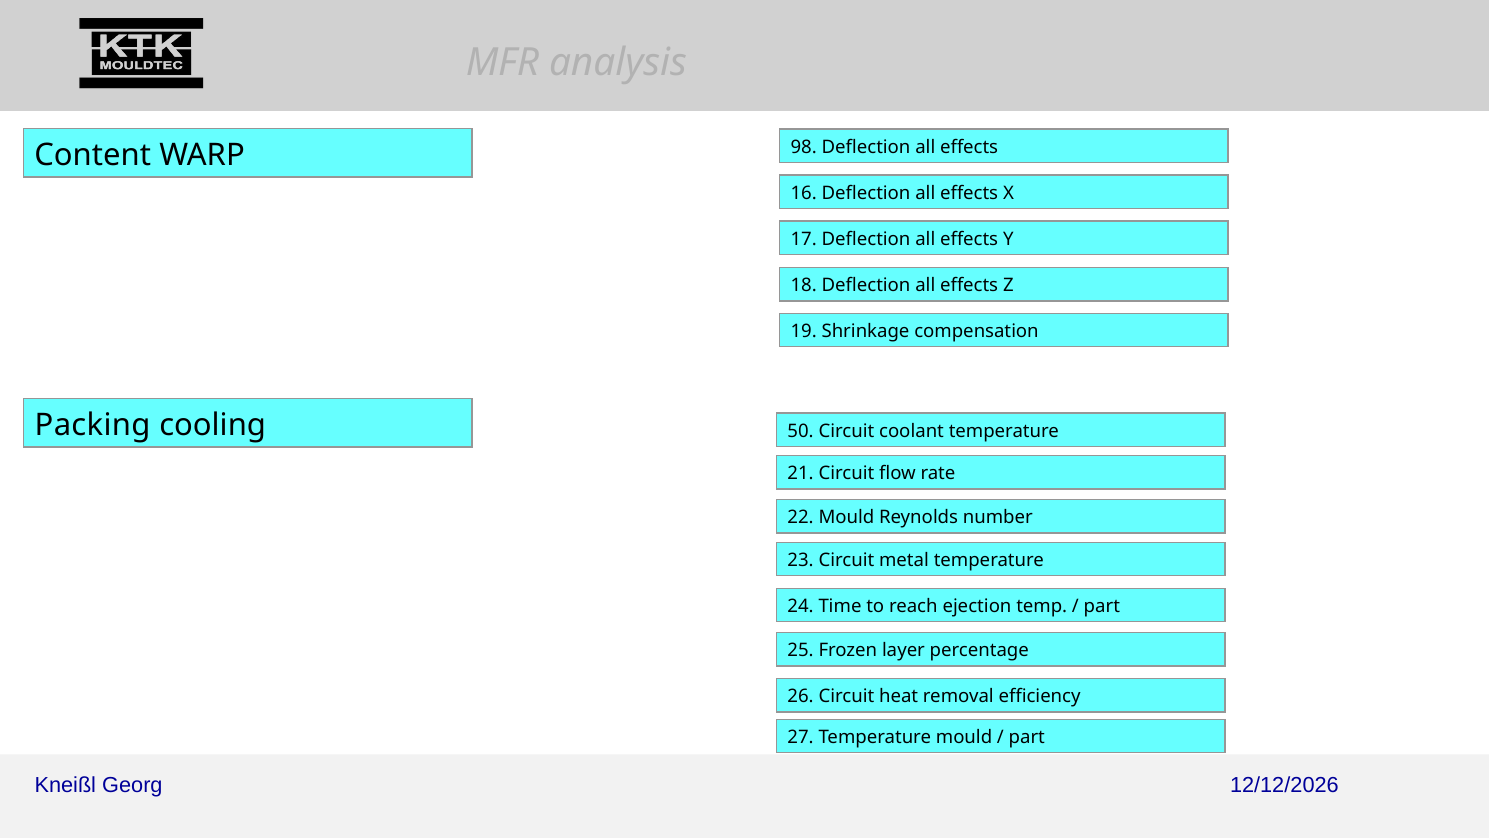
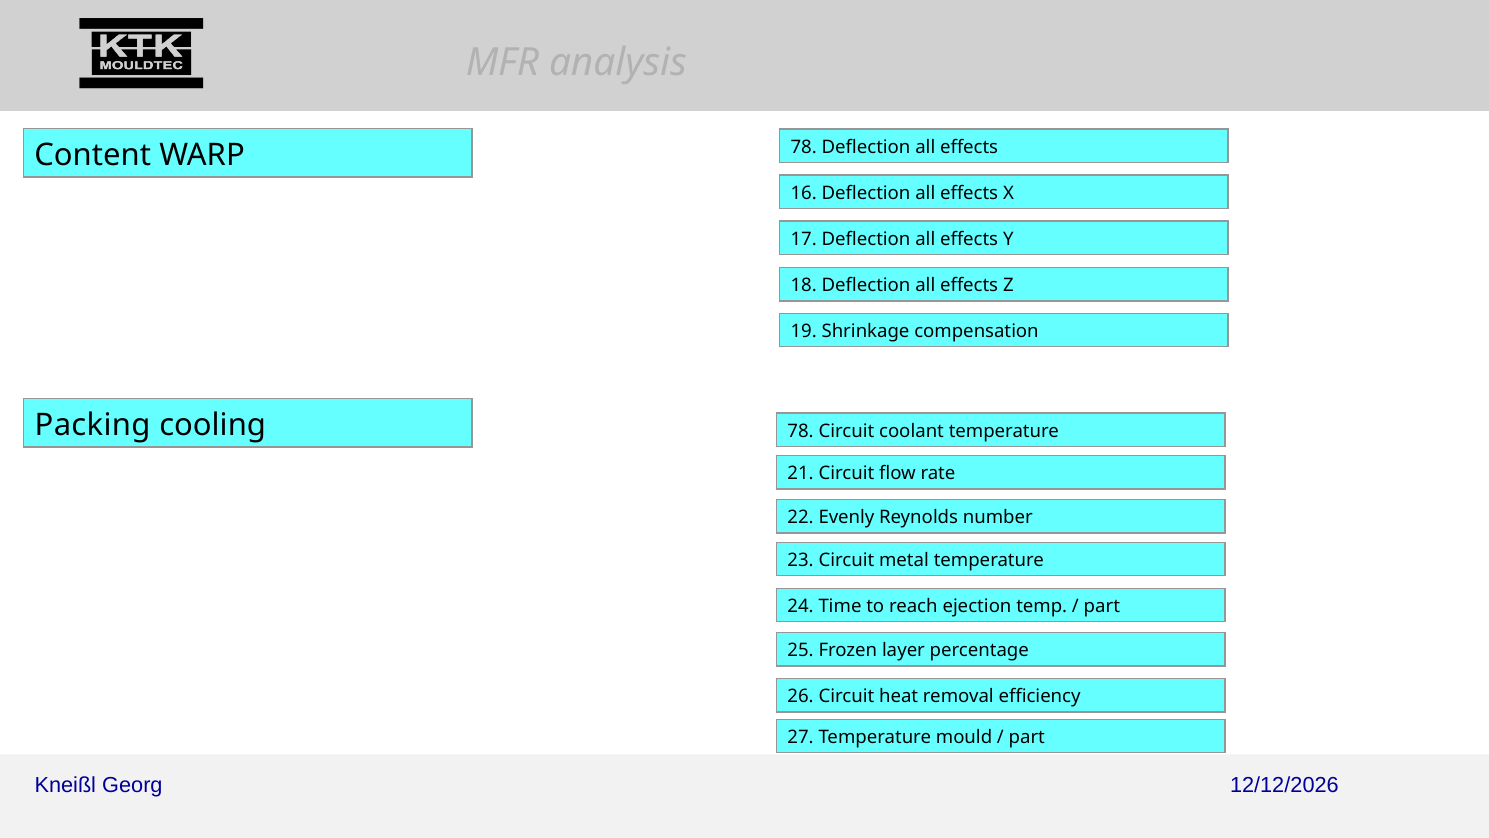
WARP 98: 98 -> 78
cooling 50: 50 -> 78
22 Mould: Mould -> Evenly
